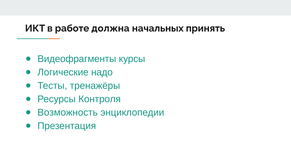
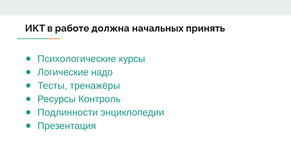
Видеофрагменты: Видеофрагменты -> Психологические
Контроля: Контроля -> Контроль
Возможность: Возможность -> Подлинности
